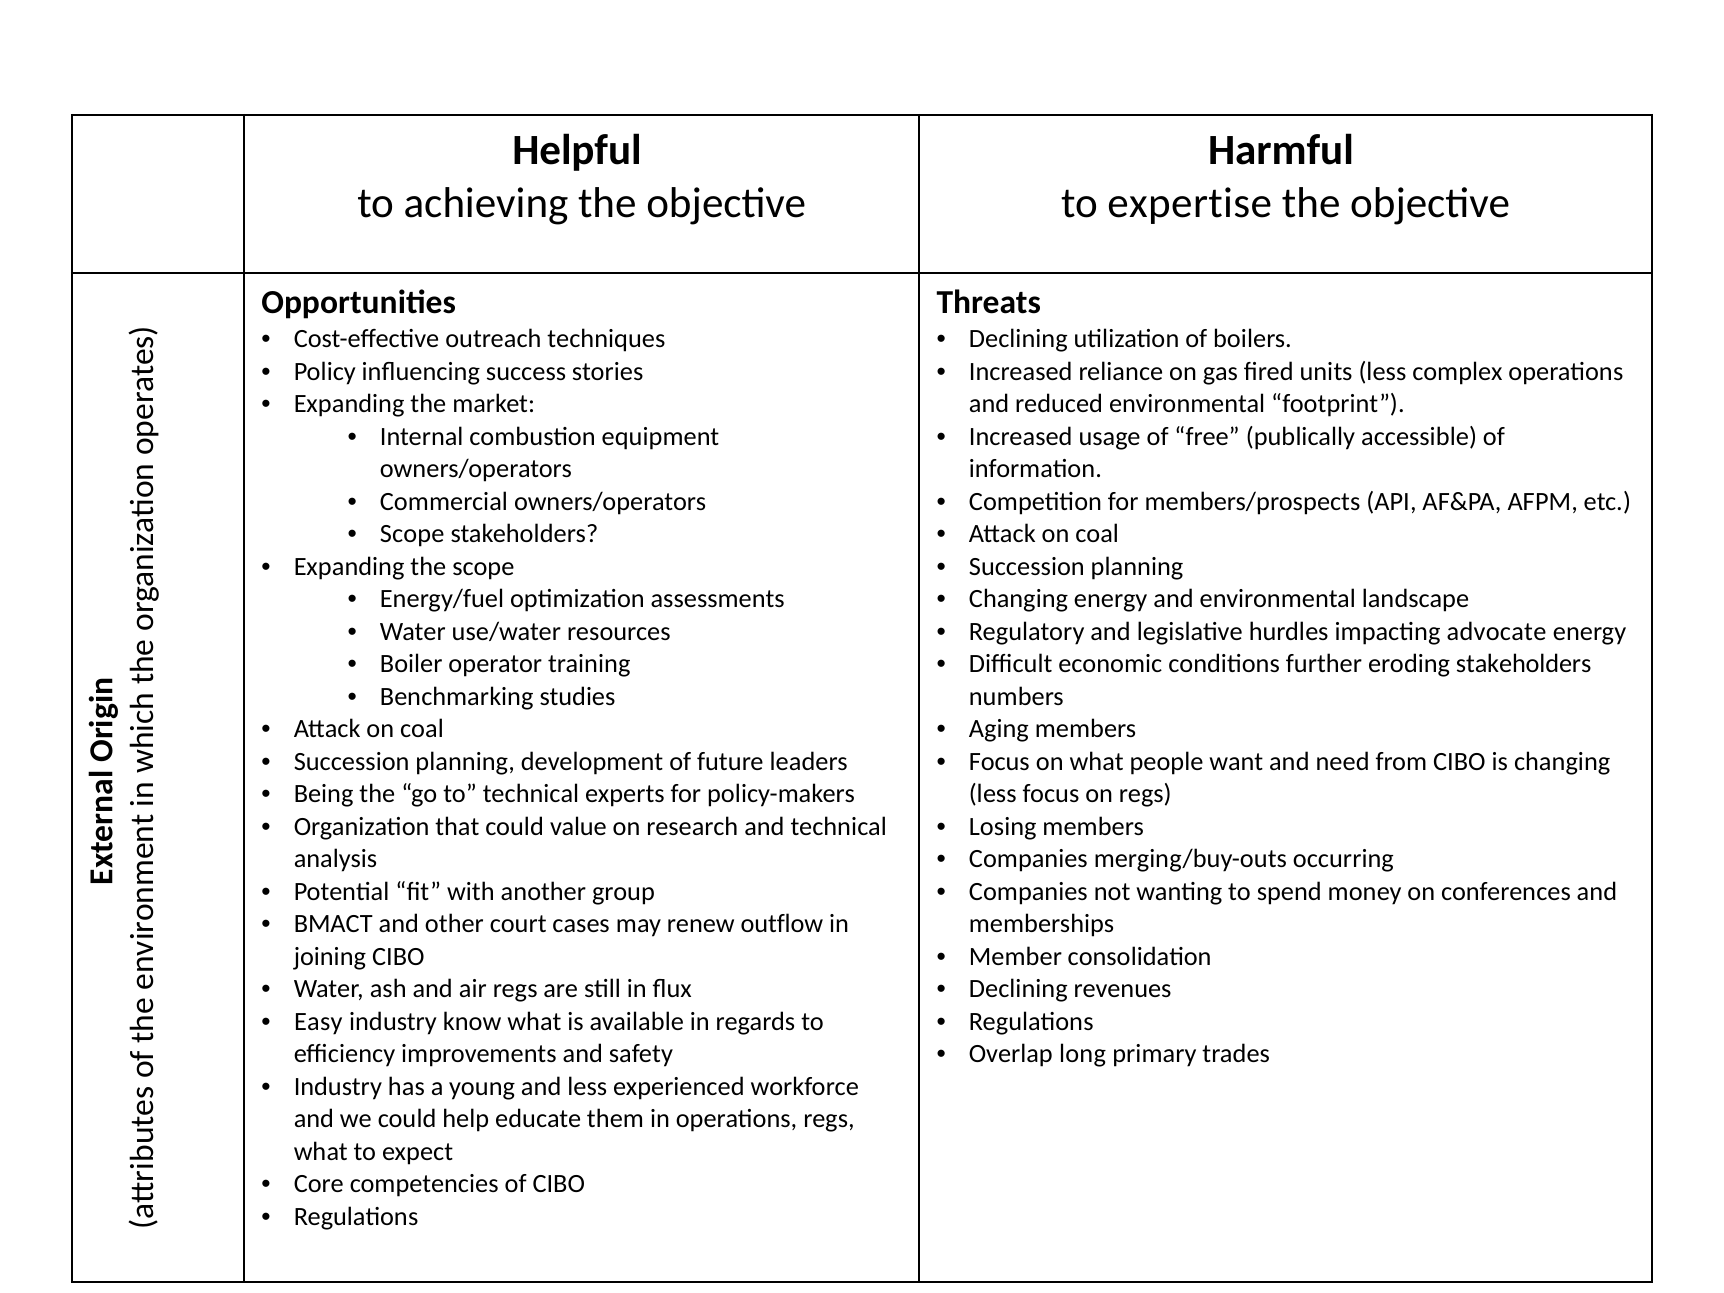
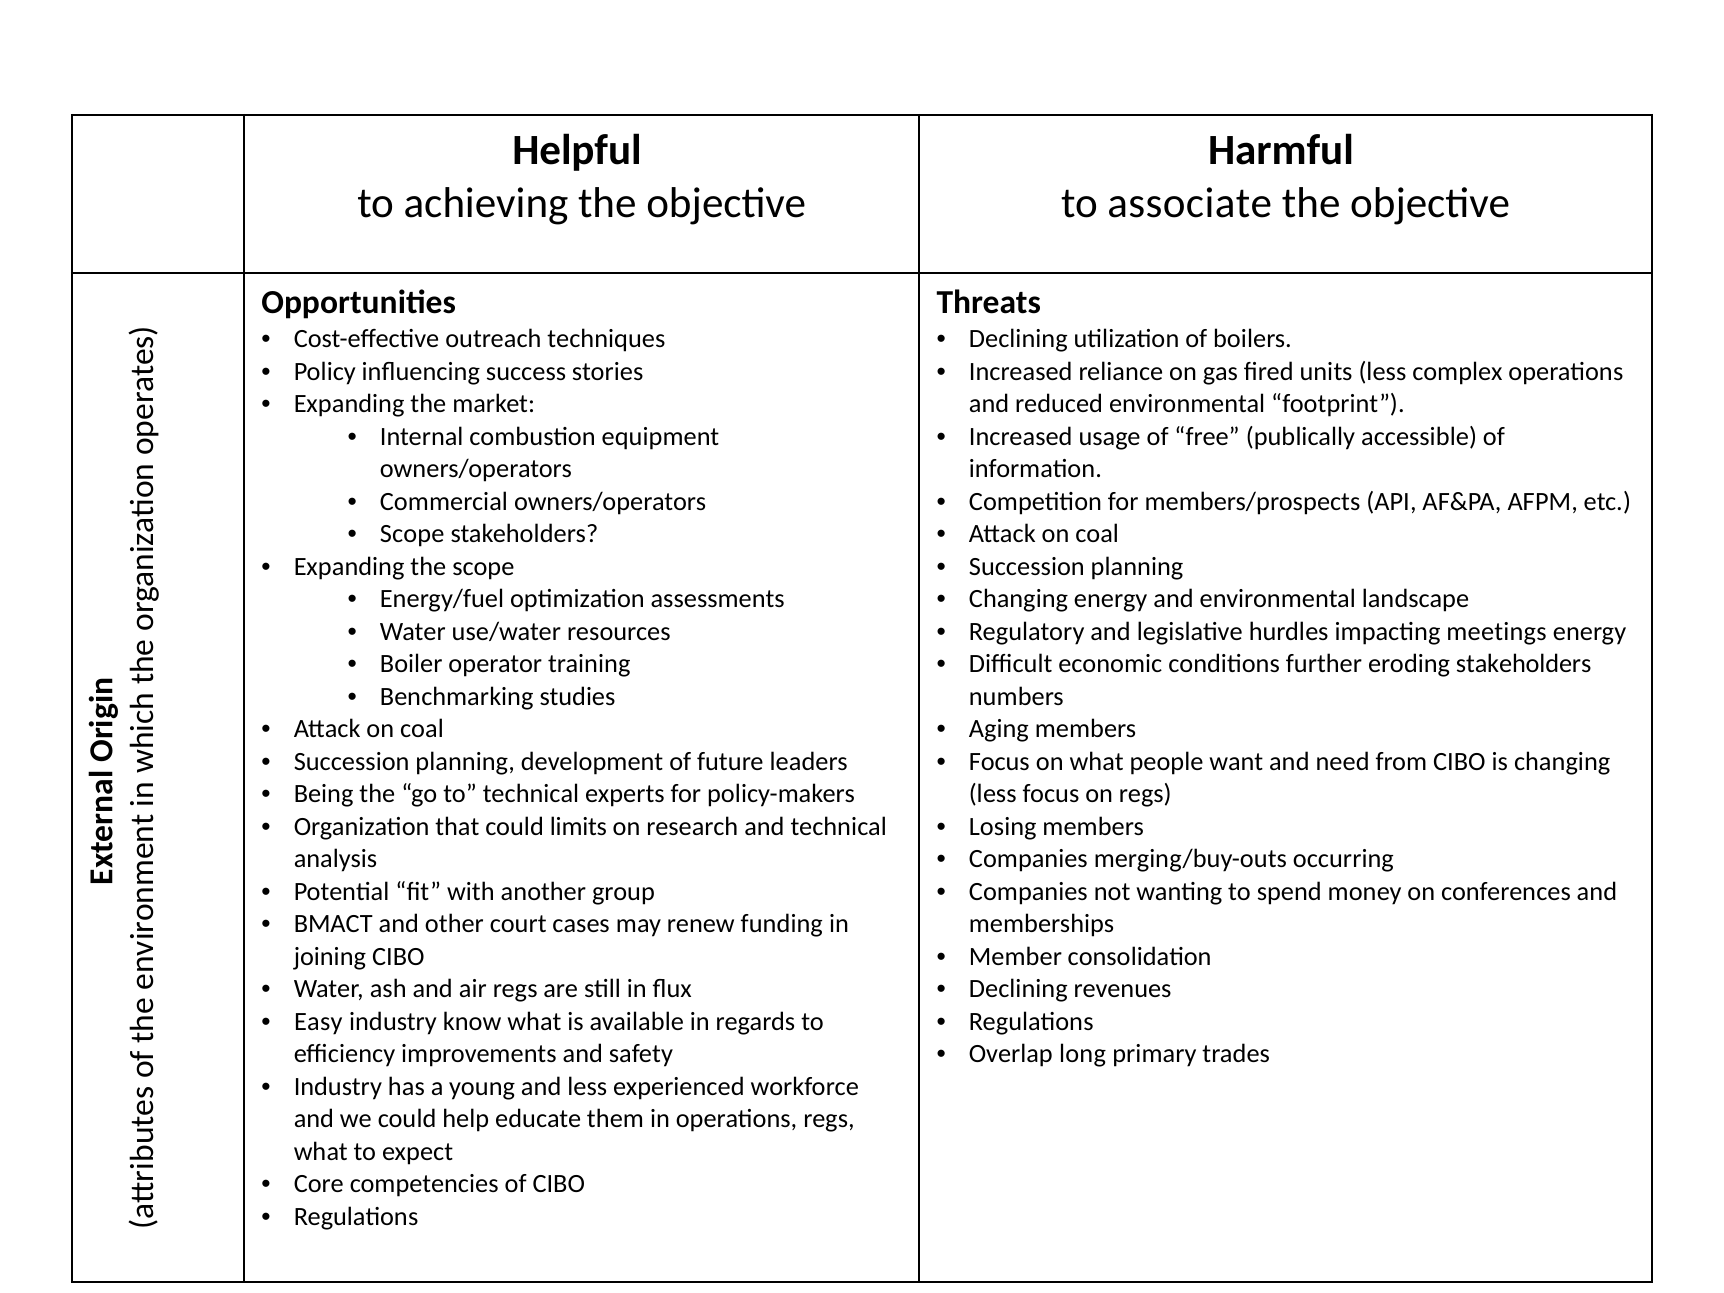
expertise: expertise -> associate
advocate: advocate -> meetings
value: value -> limits
outflow: outflow -> funding
